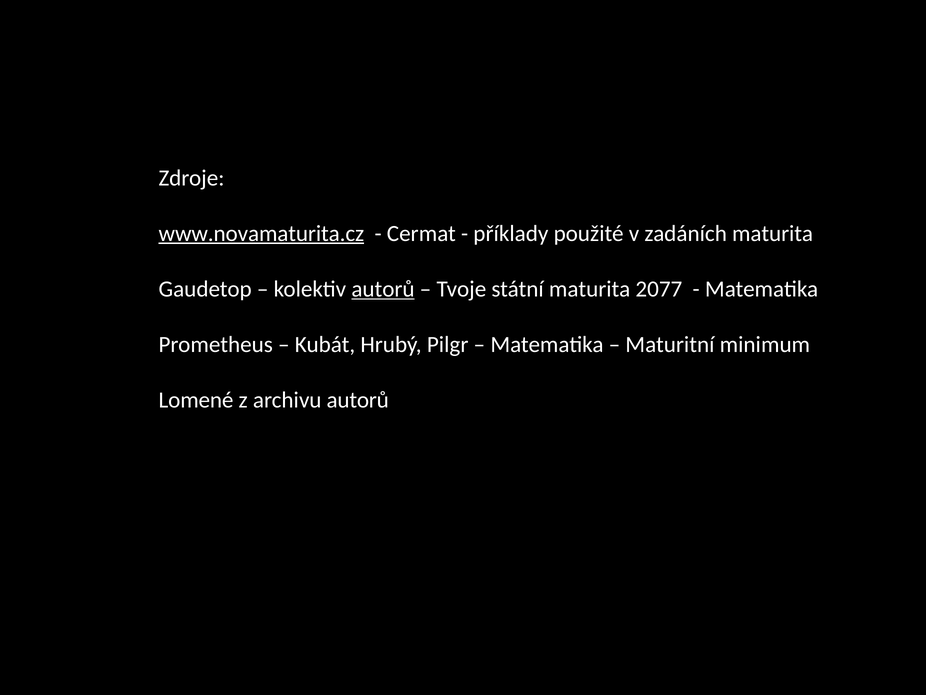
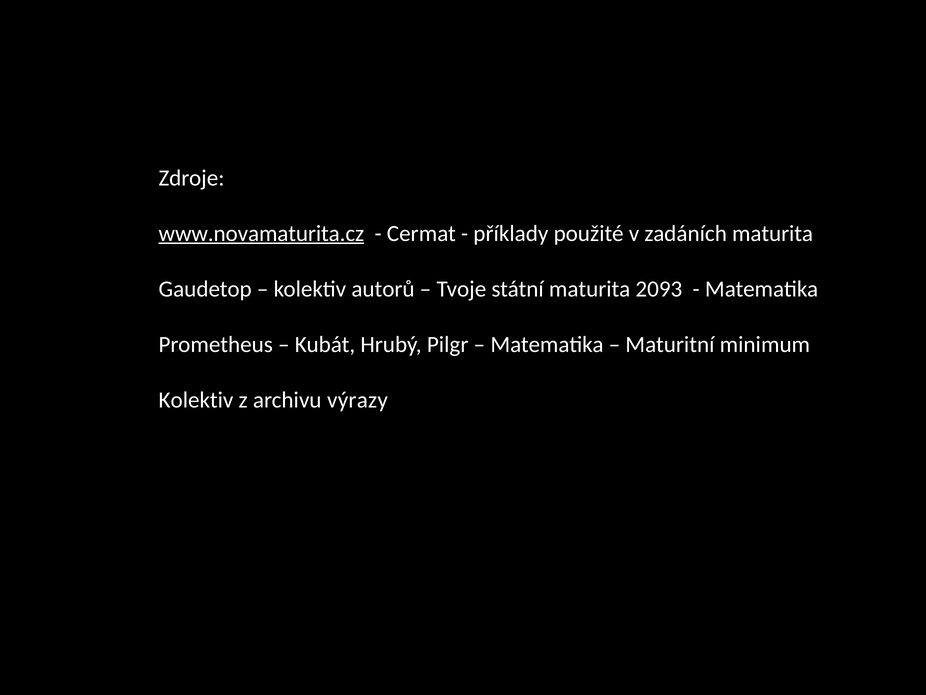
autorů at (383, 289) underline: present -> none
2077: 2077 -> 2093
Lomené at (196, 400): Lomené -> Kolektiv
archivu autorů: autorů -> výrazy
